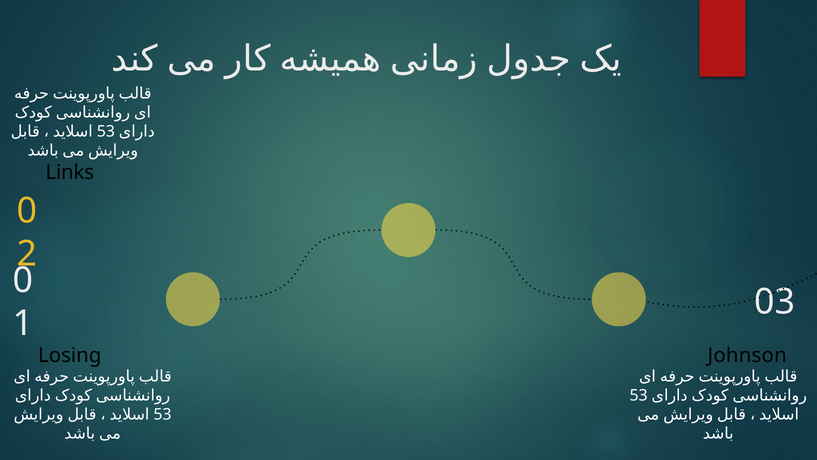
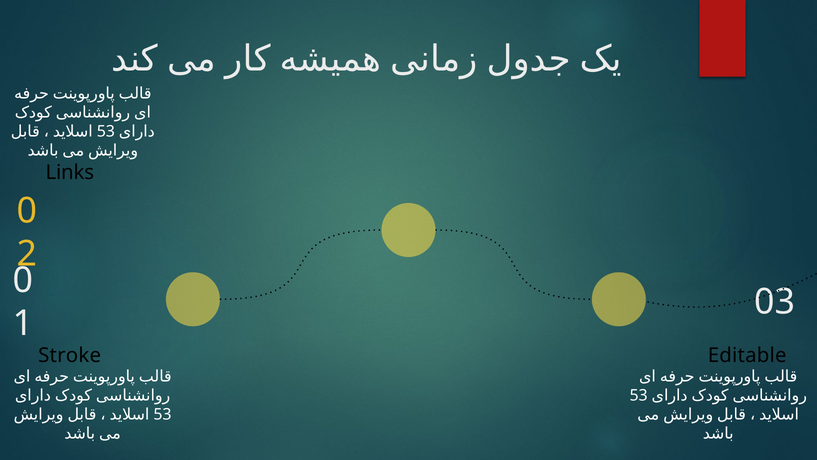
Losing: Losing -> Stroke
Johnson: Johnson -> Editable
